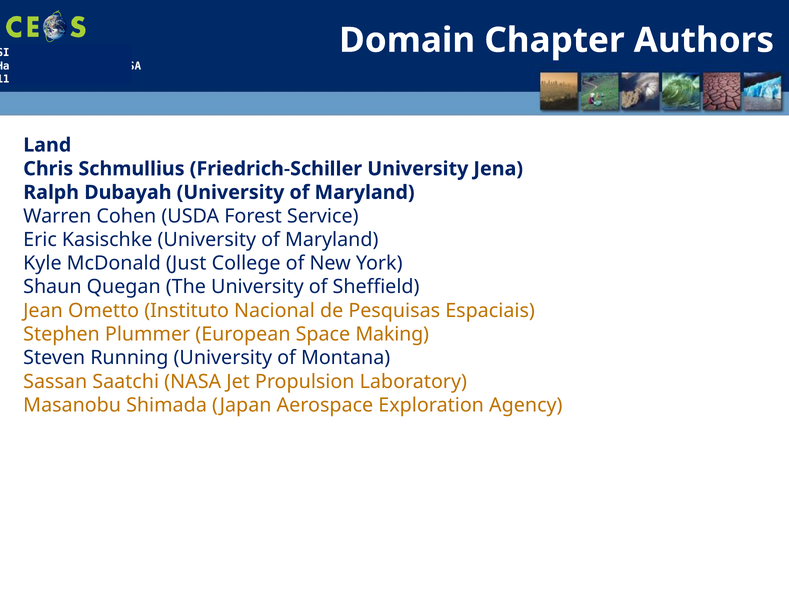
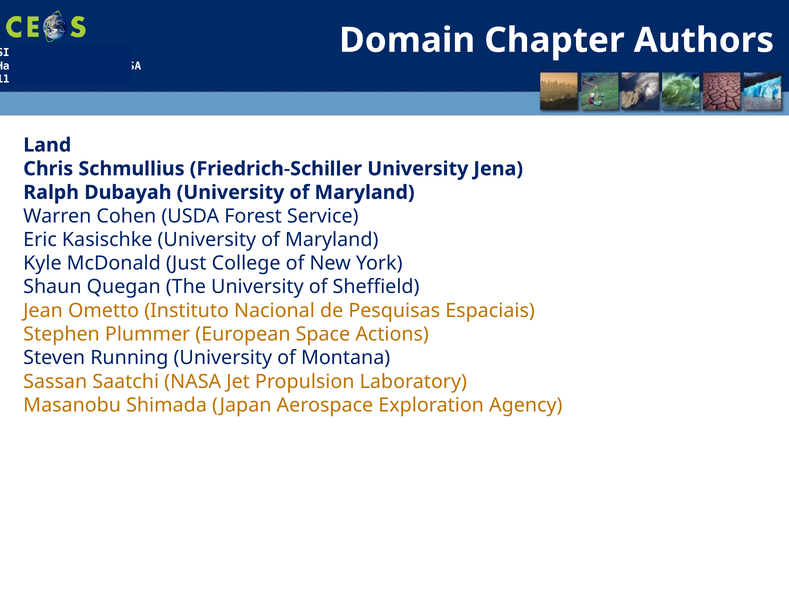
Making: Making -> Actions
